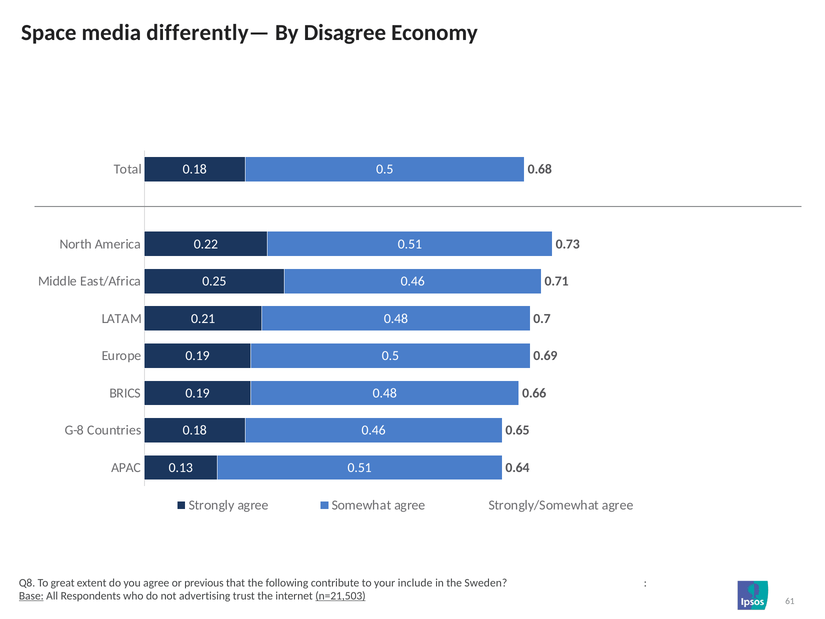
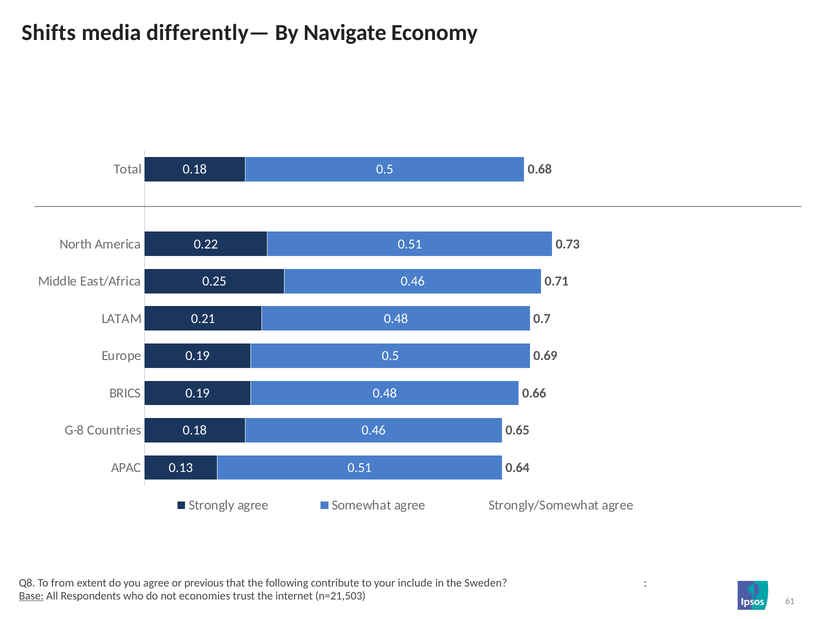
Space: Space -> Shifts
Disagree: Disagree -> Navigate
great: great -> from
advertising: advertising -> economies
n=21,503 underline: present -> none
